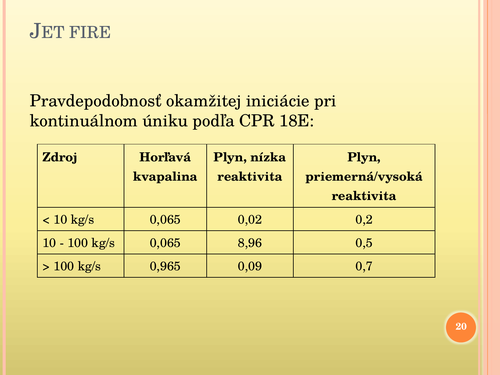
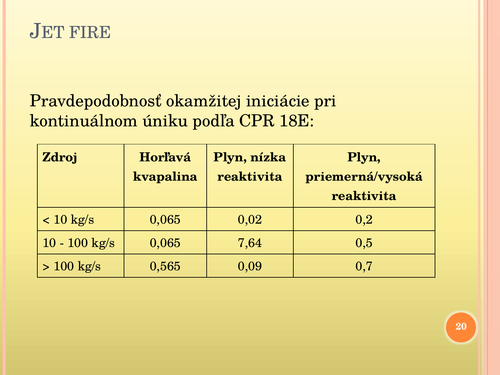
8,96: 8,96 -> 7,64
0,965: 0,965 -> 0,565
